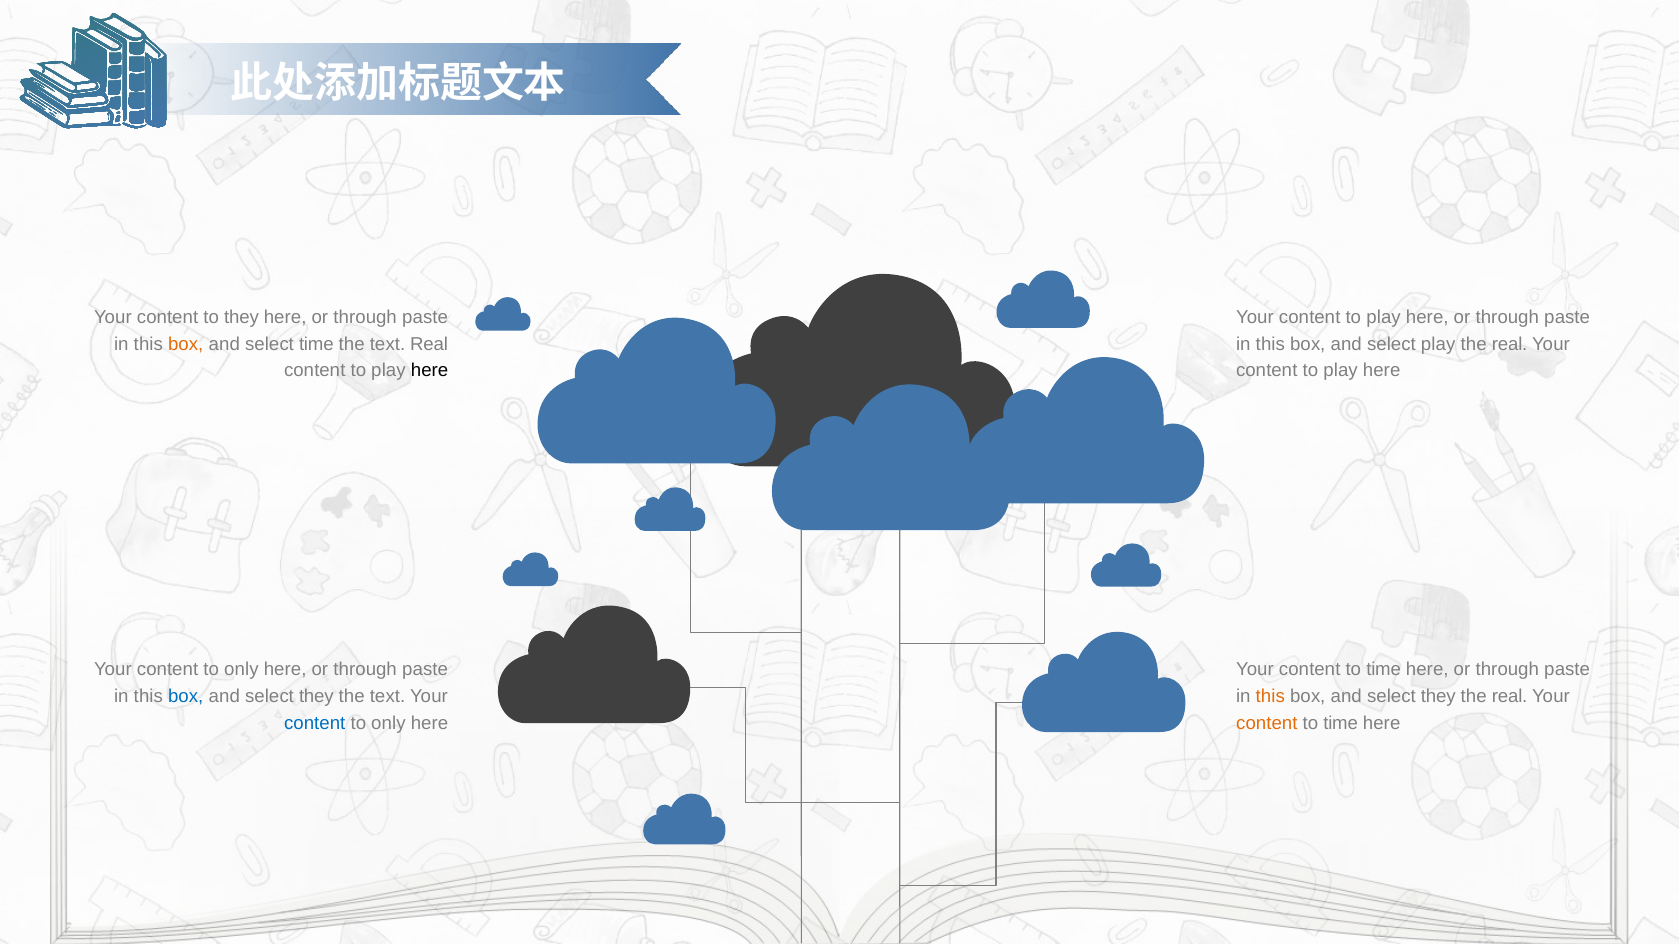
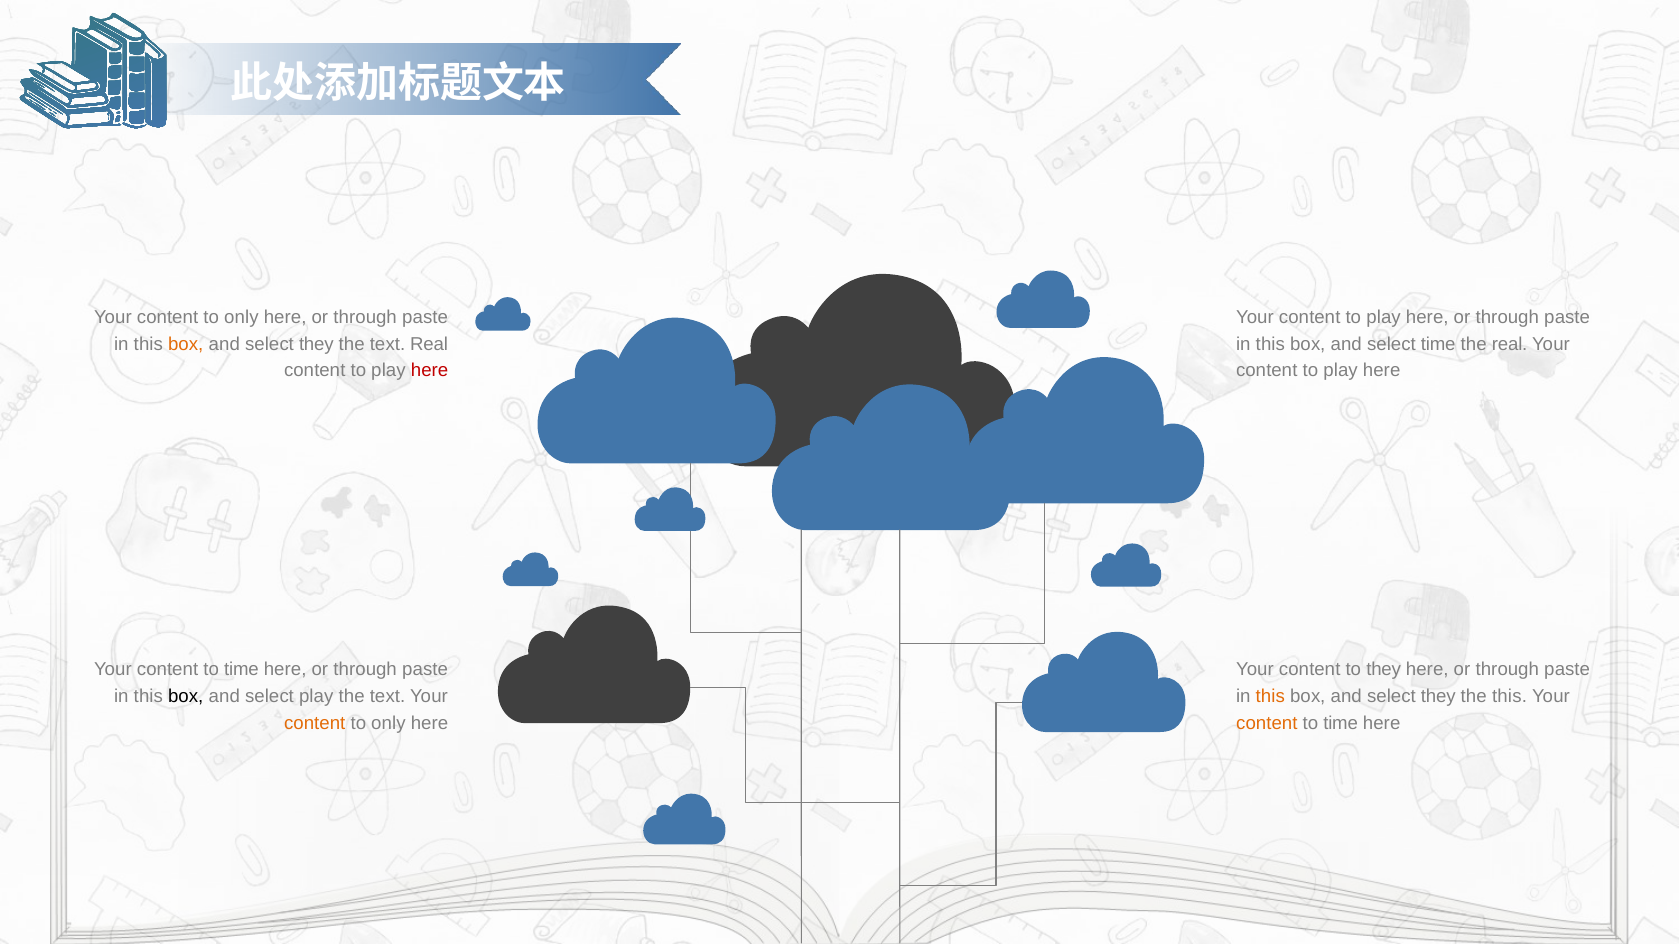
they at (242, 317): they -> only
time at (316, 344): time -> they
select play: play -> time
here at (430, 371) colour: black -> red
only at (241, 670): only -> time
time at (1384, 670): time -> they
box at (186, 696) colour: blue -> black
they at (316, 696): they -> play
real at (1510, 696): real -> this
content at (315, 723) colour: blue -> orange
